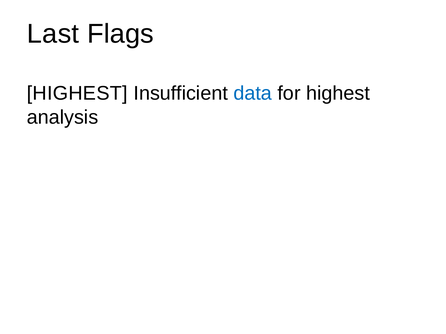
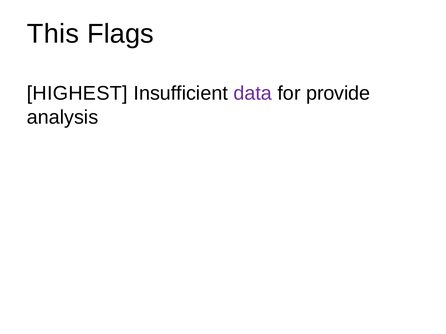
Last: Last -> This
data colour: blue -> purple
for highest: highest -> provide
